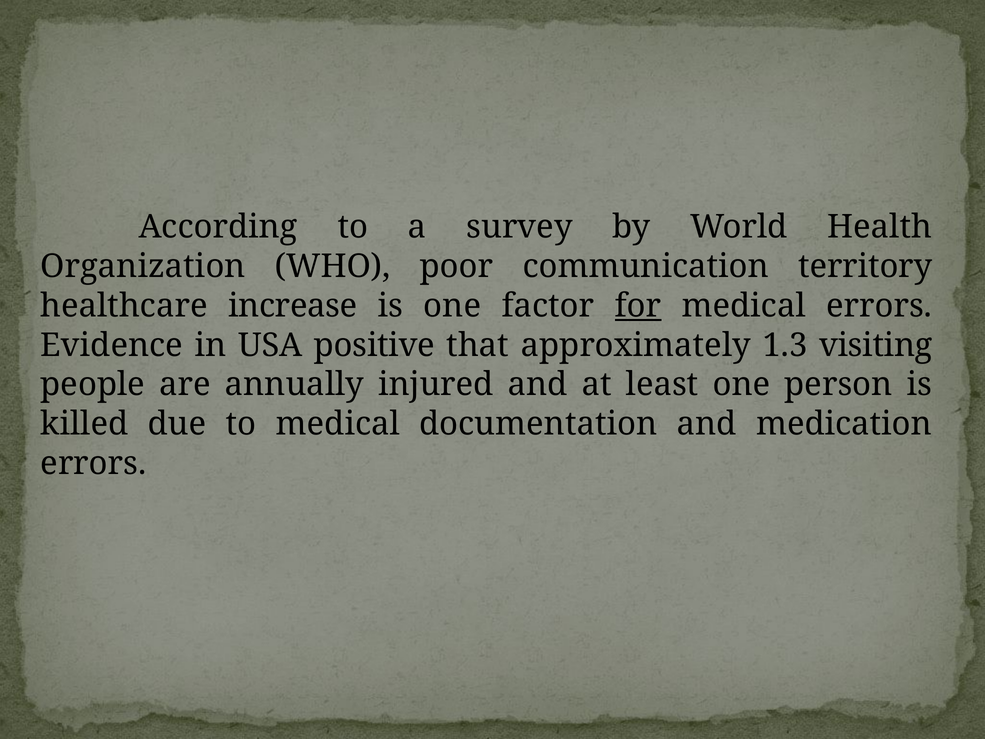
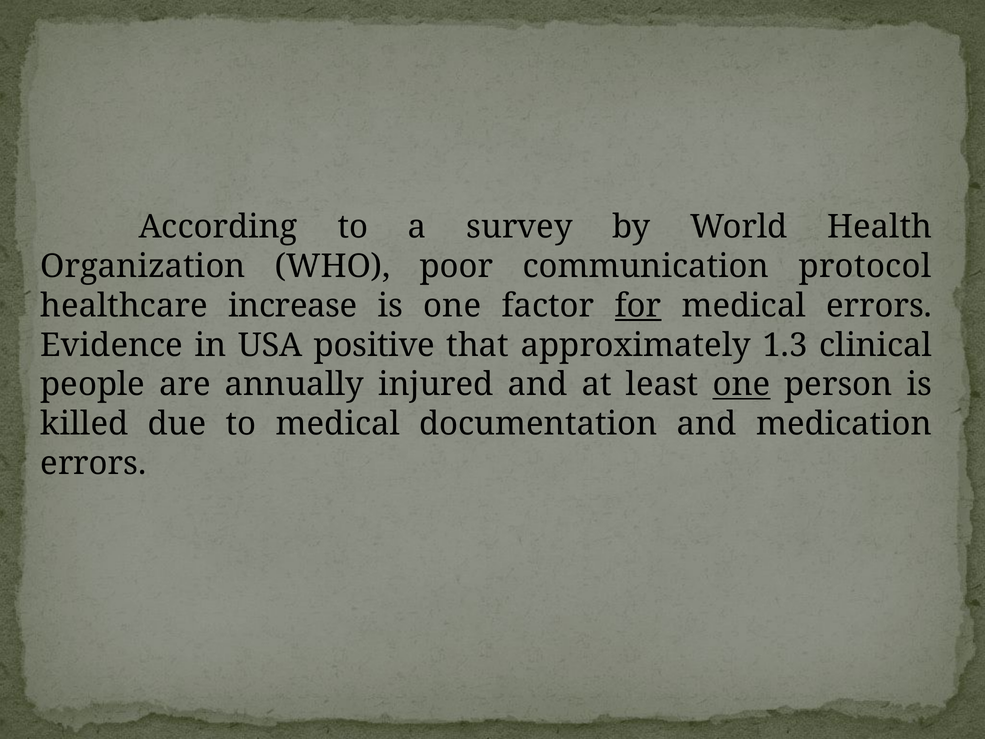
territory: territory -> protocol
visiting: visiting -> clinical
one at (741, 384) underline: none -> present
